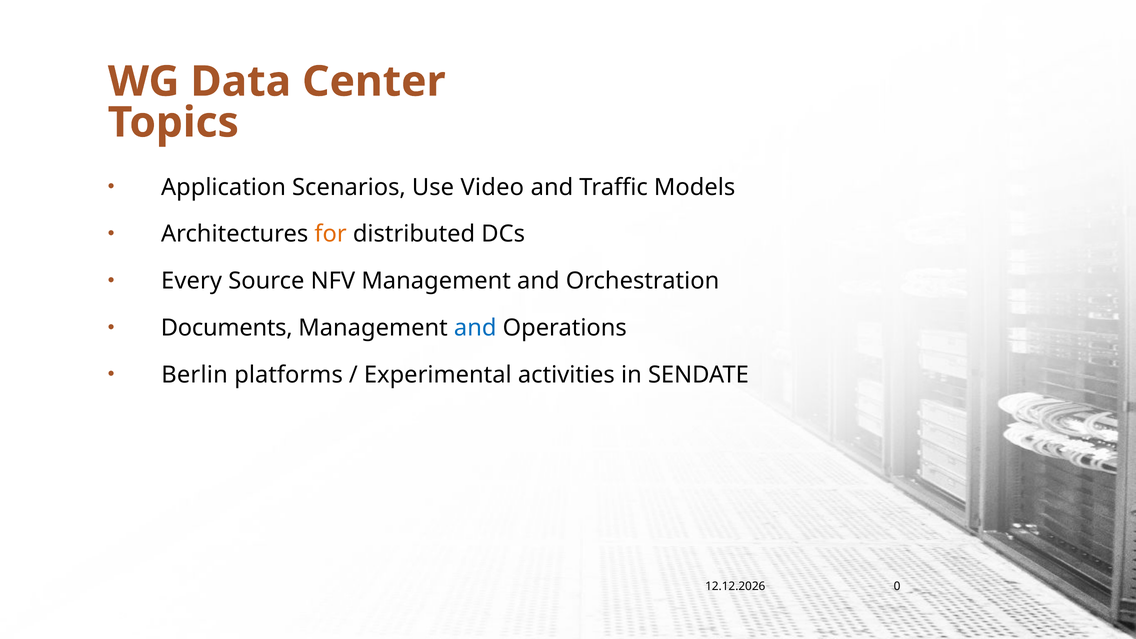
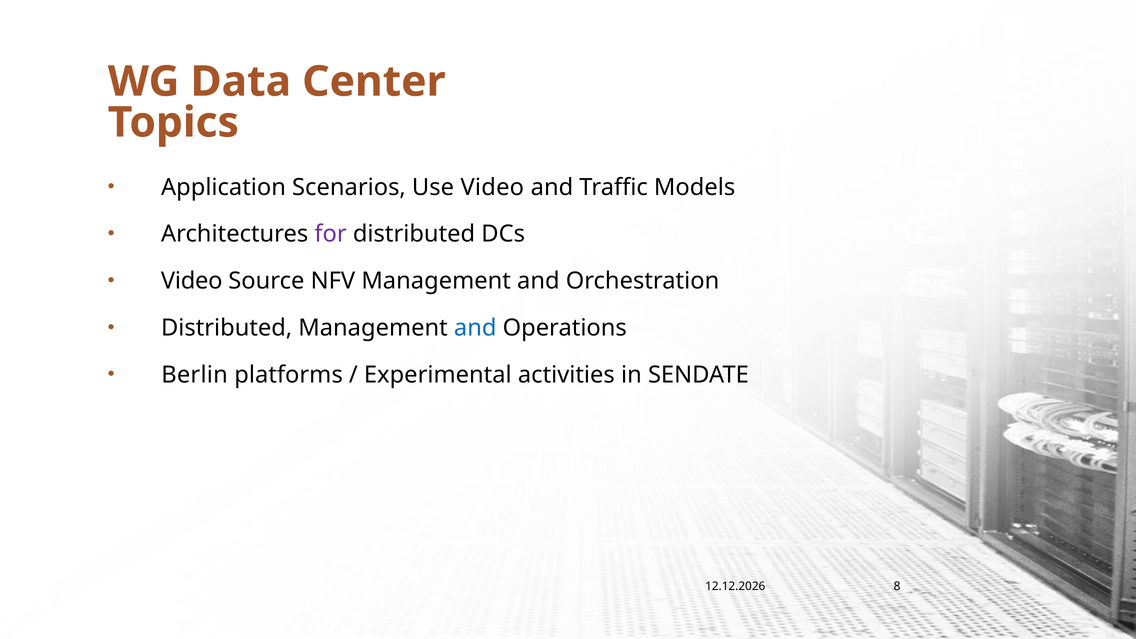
for colour: orange -> purple
Every at (192, 281): Every -> Video
Documents at (227, 328): Documents -> Distributed
0: 0 -> 8
